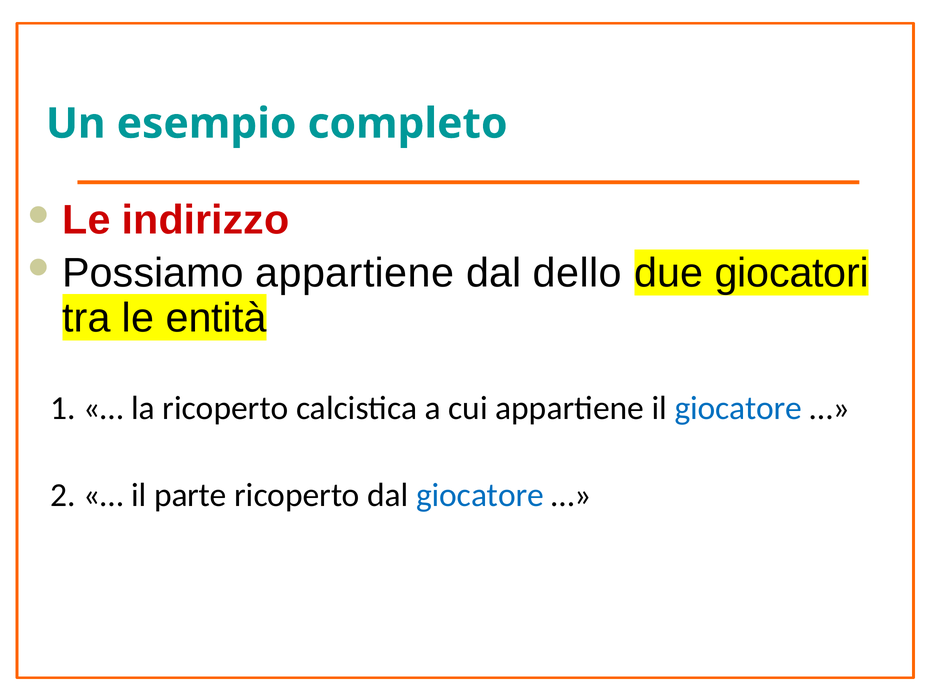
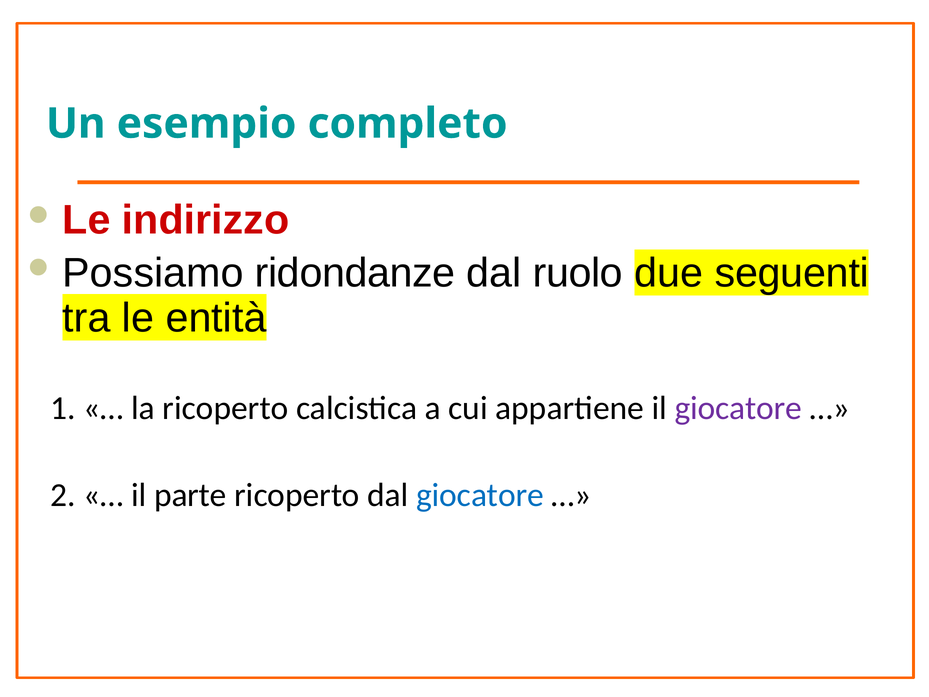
Possiamo appartiene: appartiene -> ridondanze
dello: dello -> ruolo
giocatori: giocatori -> seguenti
giocatore at (738, 408) colour: blue -> purple
